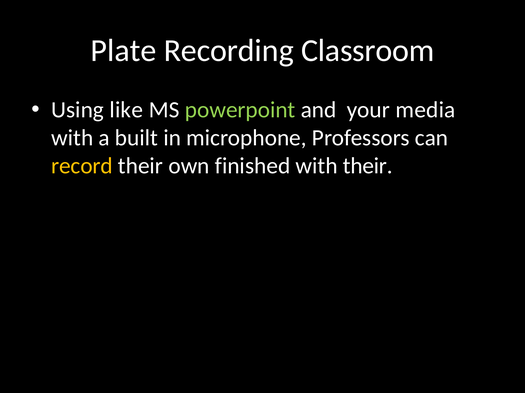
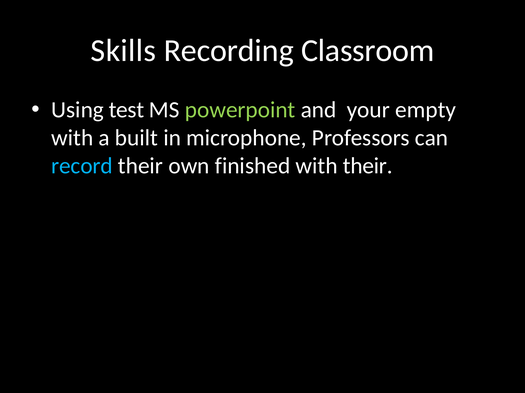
Plate: Plate -> Skills
like: like -> test
media: media -> empty
record colour: yellow -> light blue
